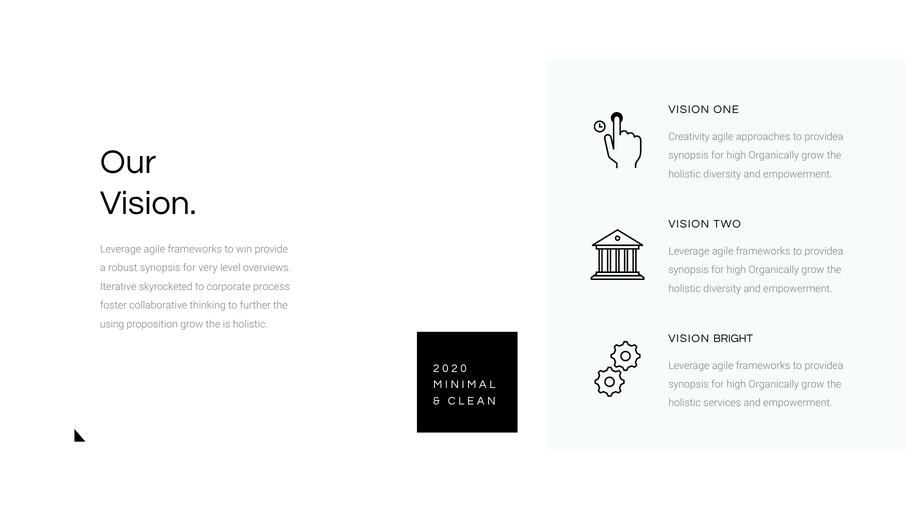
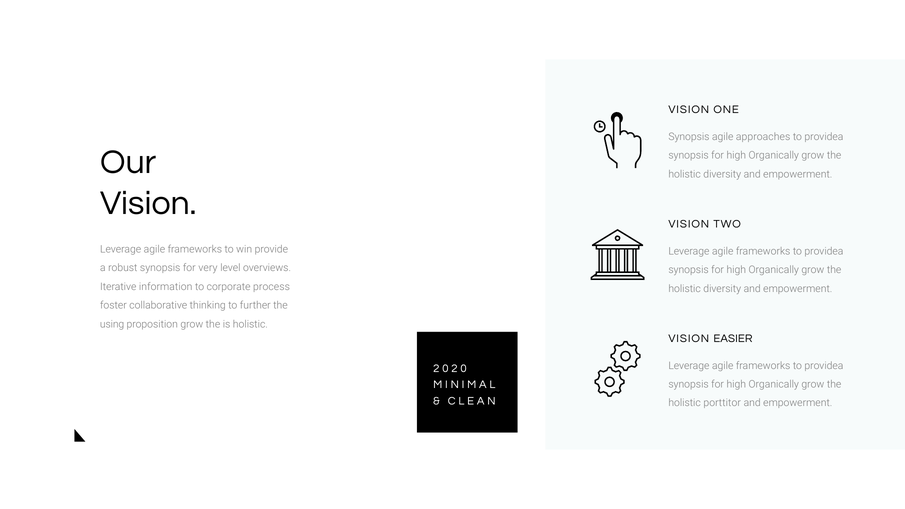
Creativity at (689, 137): Creativity -> Synopsis
skyrocketed: skyrocketed -> information
BRIGHT: BRIGHT -> EASIER
services: services -> porttitor
